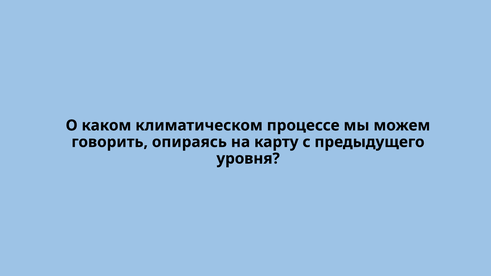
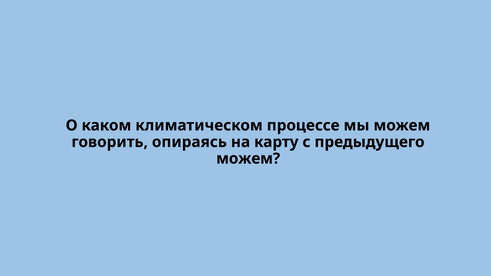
уровня at (248, 159): уровня -> можем
